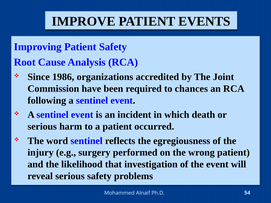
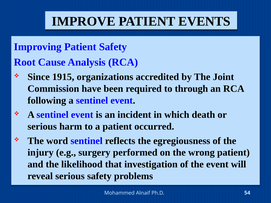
1986: 1986 -> 1915
chances: chances -> through
